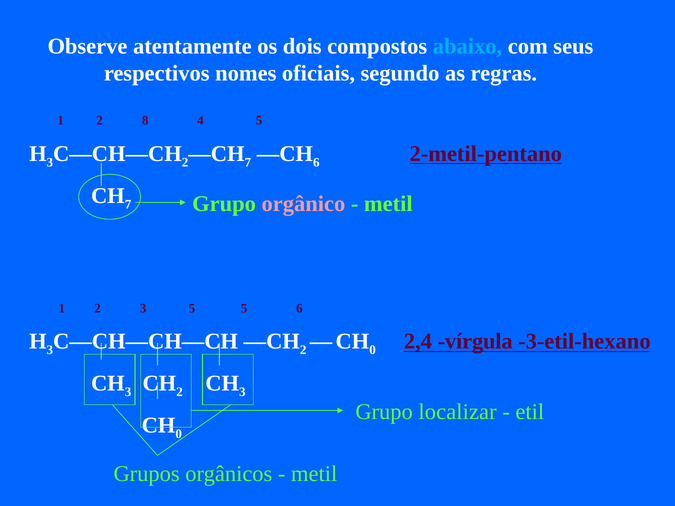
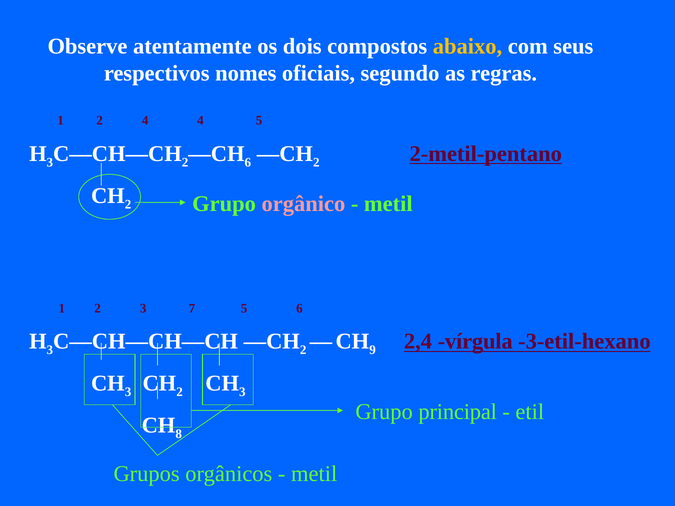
abaixo colour: light blue -> yellow
2 8: 8 -> 4
7 at (248, 162): 7 -> 6
6 at (316, 162): 6 -> 2
7 at (128, 204): 7 -> 2
3 5: 5 -> 7
0 at (373, 350): 0 -> 9
localizar: localizar -> principal
0 at (179, 434): 0 -> 8
